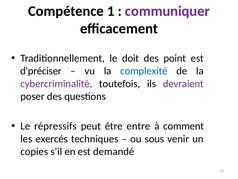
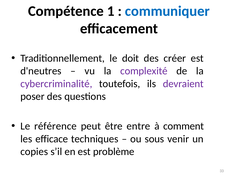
communiquer colour: purple -> blue
point: point -> créer
d'préciser: d'préciser -> d'neutres
complexité colour: blue -> purple
répressifs: répressifs -> référence
exercés: exercés -> efficace
demandé: demandé -> problème
